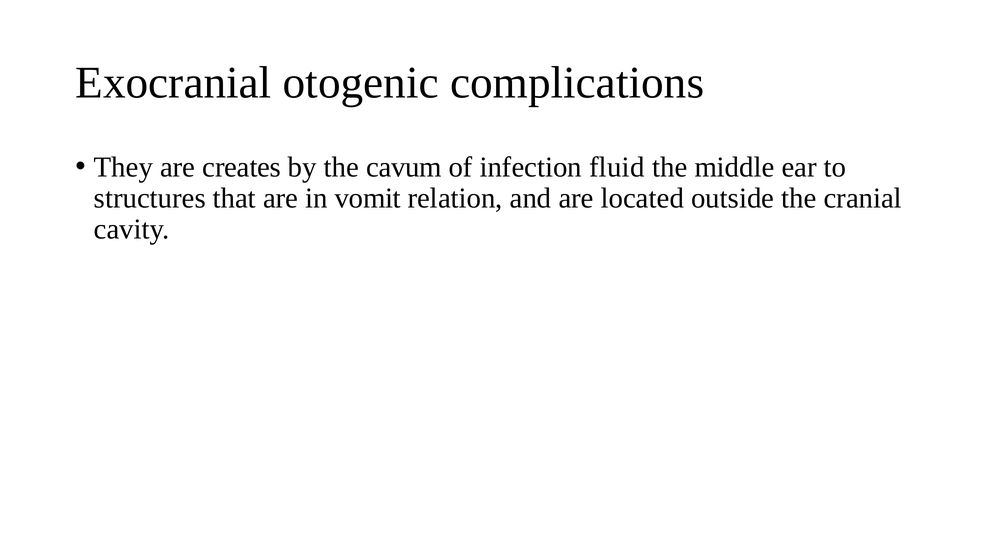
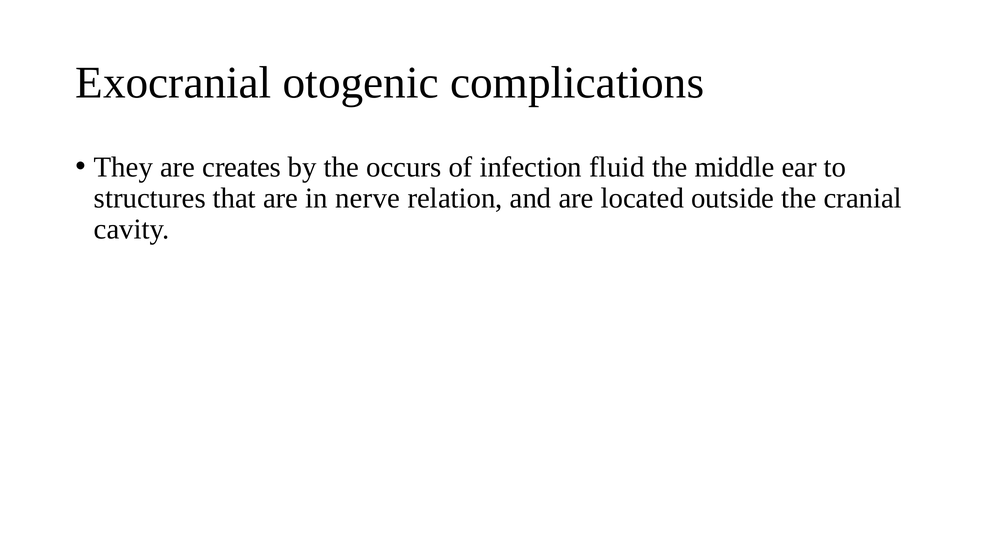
cavum: cavum -> occurs
vomit: vomit -> nerve
